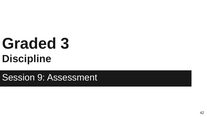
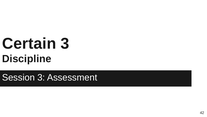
Graded: Graded -> Certain
Session 9: 9 -> 3
